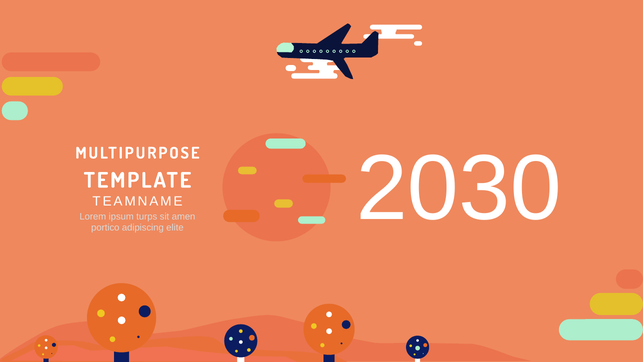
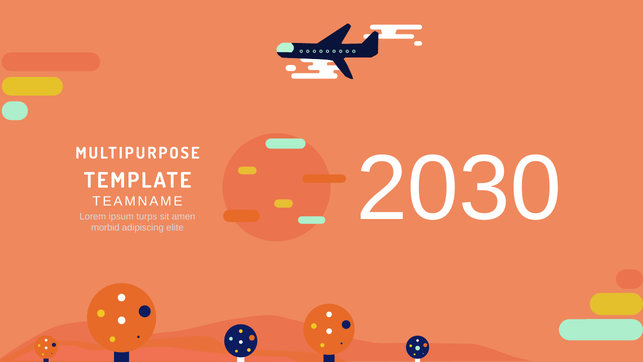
portico: portico -> morbid
